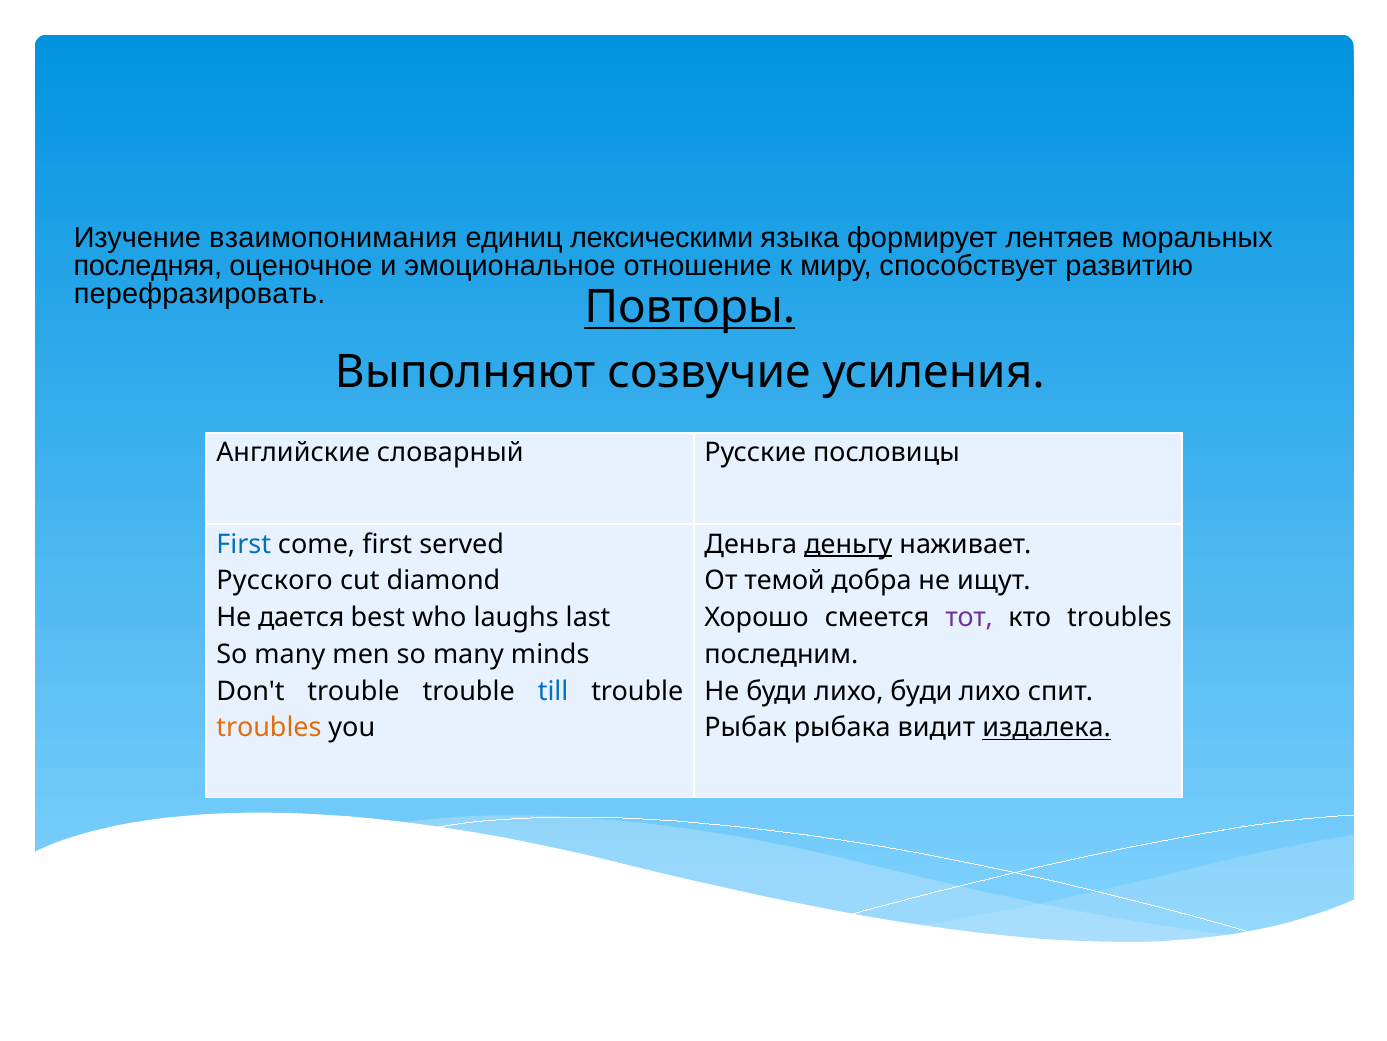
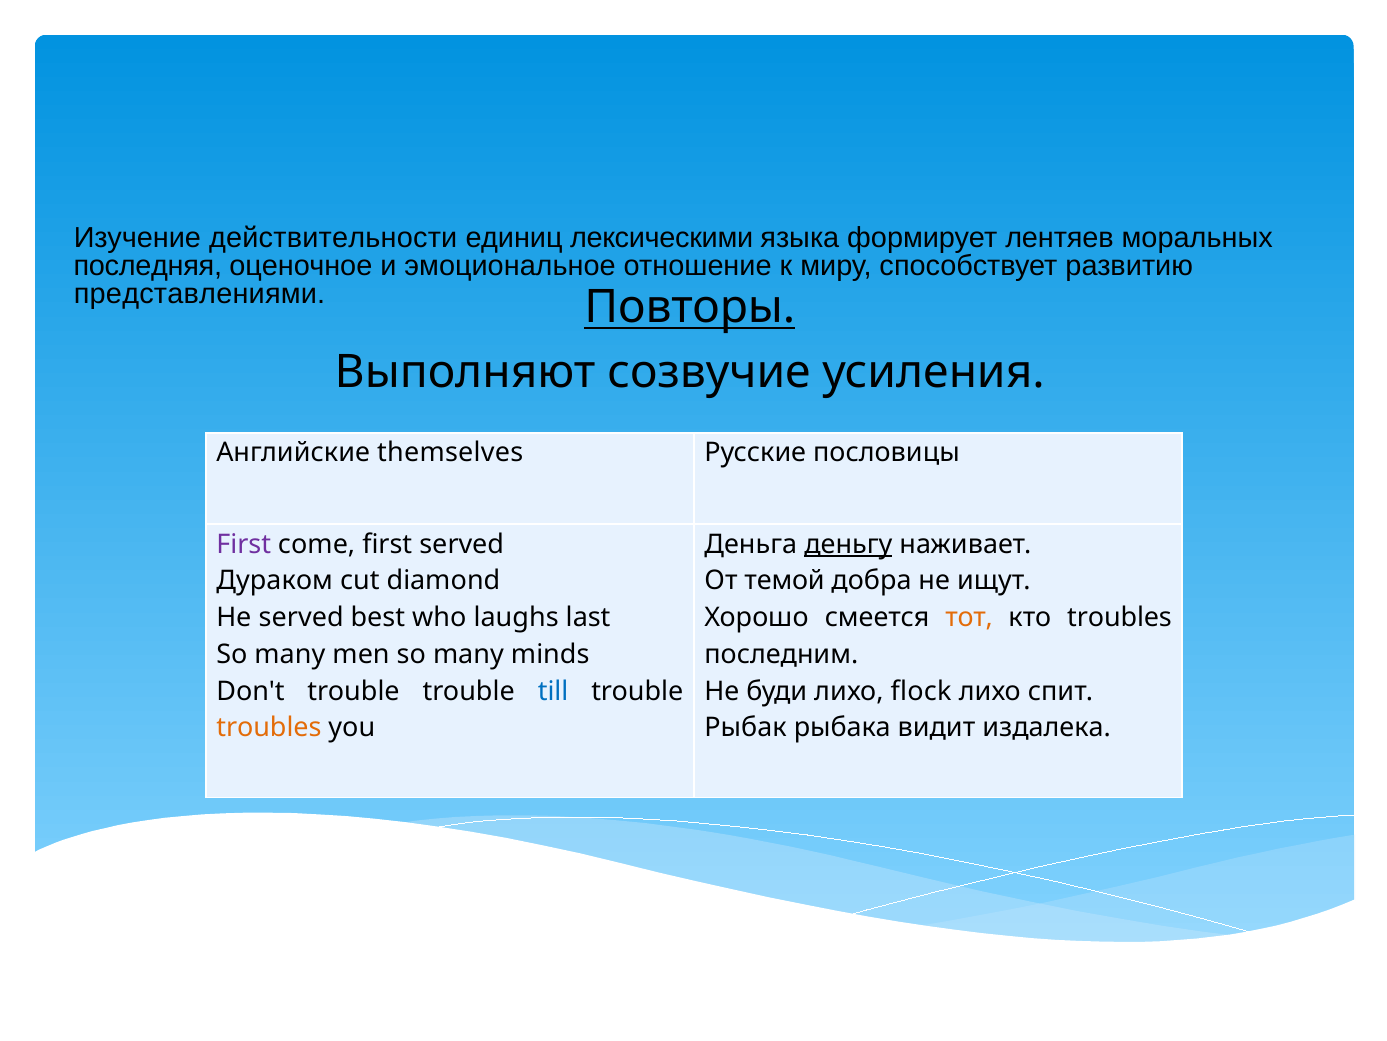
взаимопонимания: взаимопонимания -> действительности
перефразировать: перефразировать -> представлениями
словарный: словарный -> themselves
First at (244, 544) colour: blue -> purple
Русского: Русского -> Дураком
He дается: дается -> served
тот colour: purple -> orange
лихо буди: буди -> flock
издалека underline: present -> none
